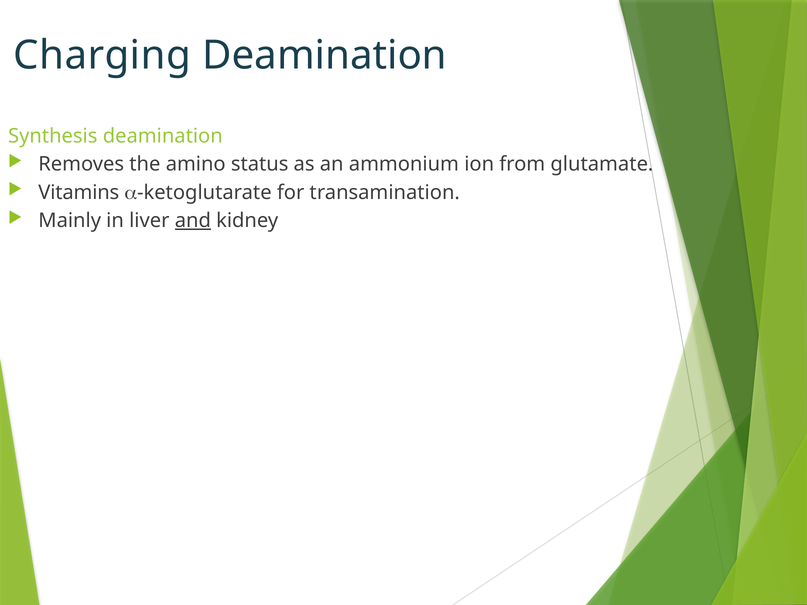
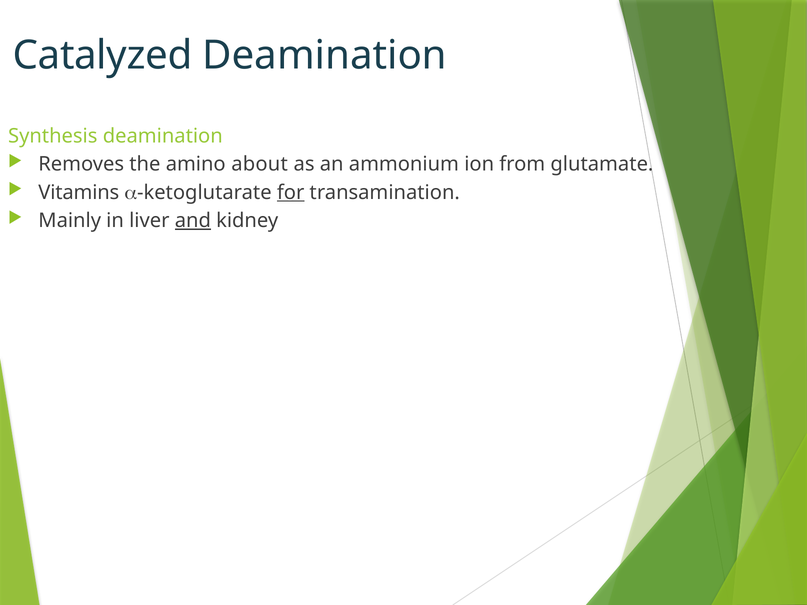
Charging: Charging -> Catalyzed
status: status -> about
for underline: none -> present
